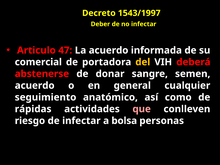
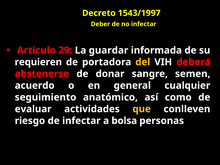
47: 47 -> 29
La acuerdo: acuerdo -> guardar
comercial: comercial -> requieren
rápidas: rápidas -> evaluar
que colour: pink -> yellow
